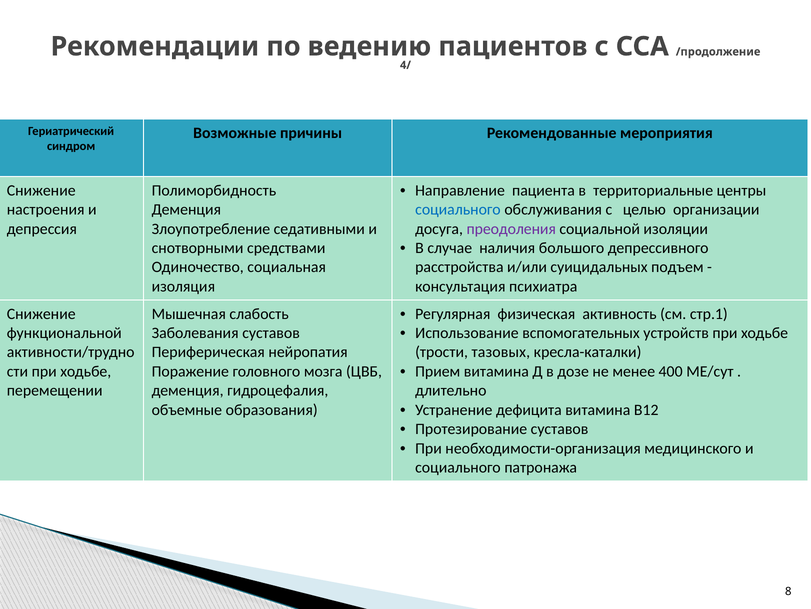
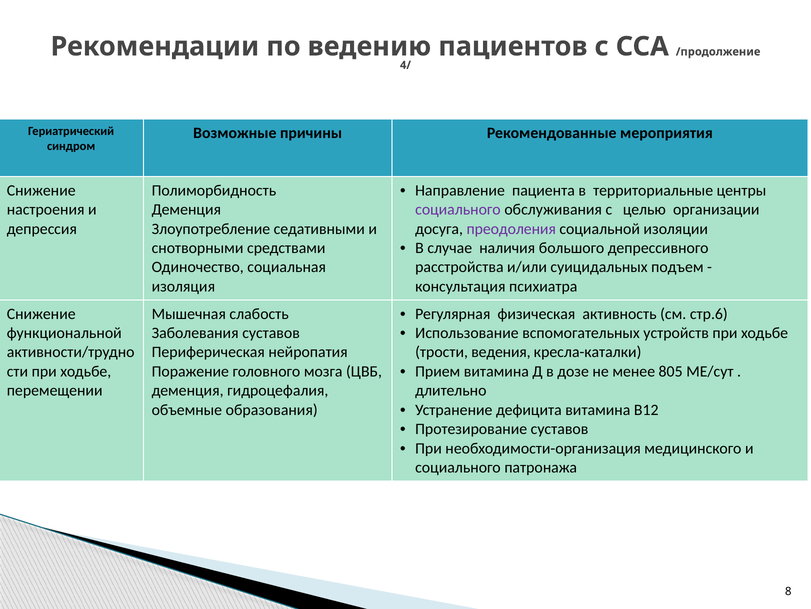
социального at (458, 209) colour: blue -> purple
стр.1: стр.1 -> стр.6
тазовых: тазовых -> ведения
400: 400 -> 805
